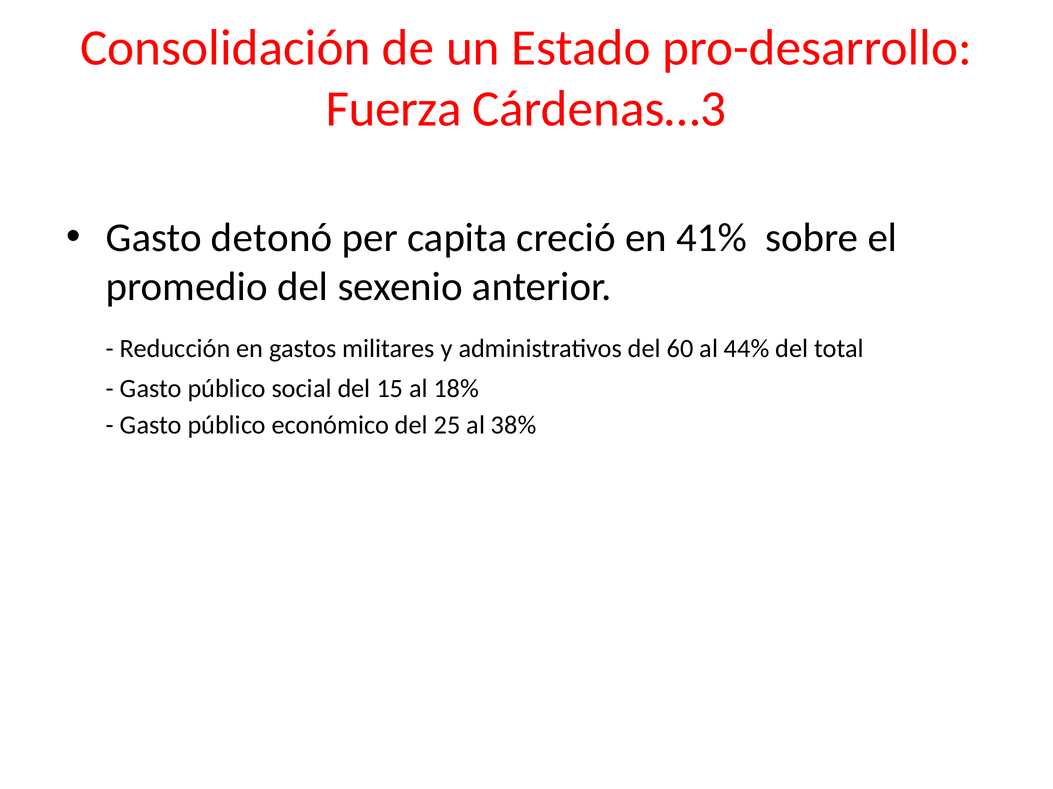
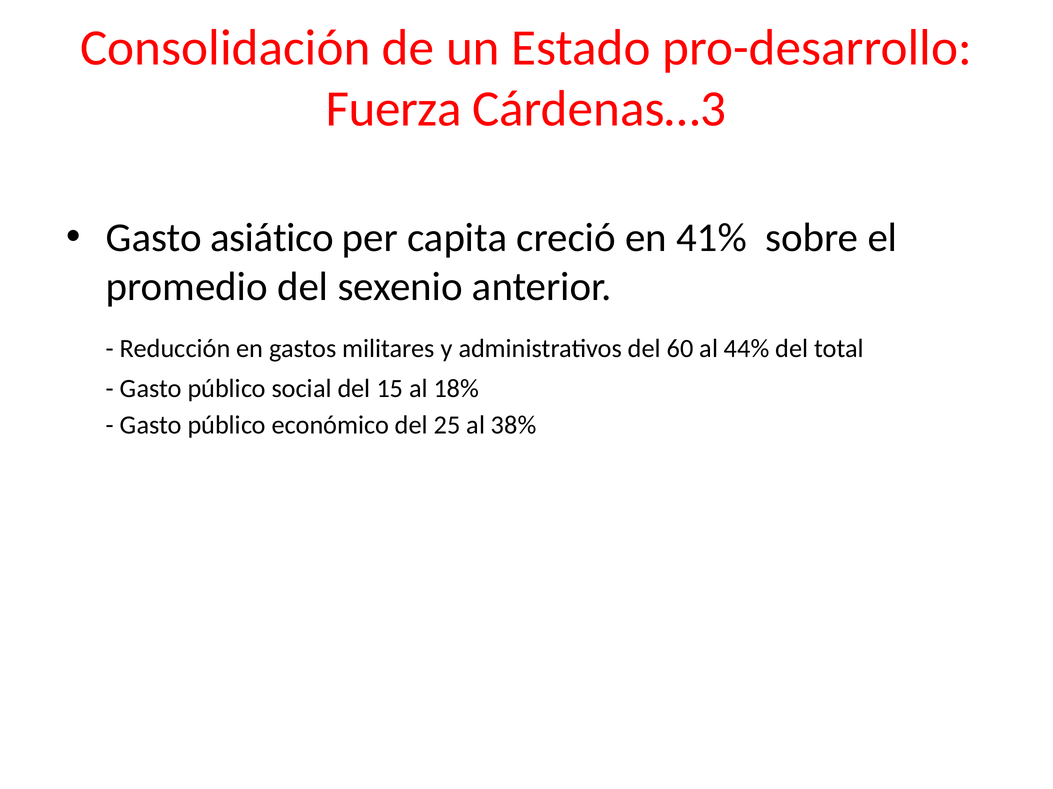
detonó: detonó -> asiático
